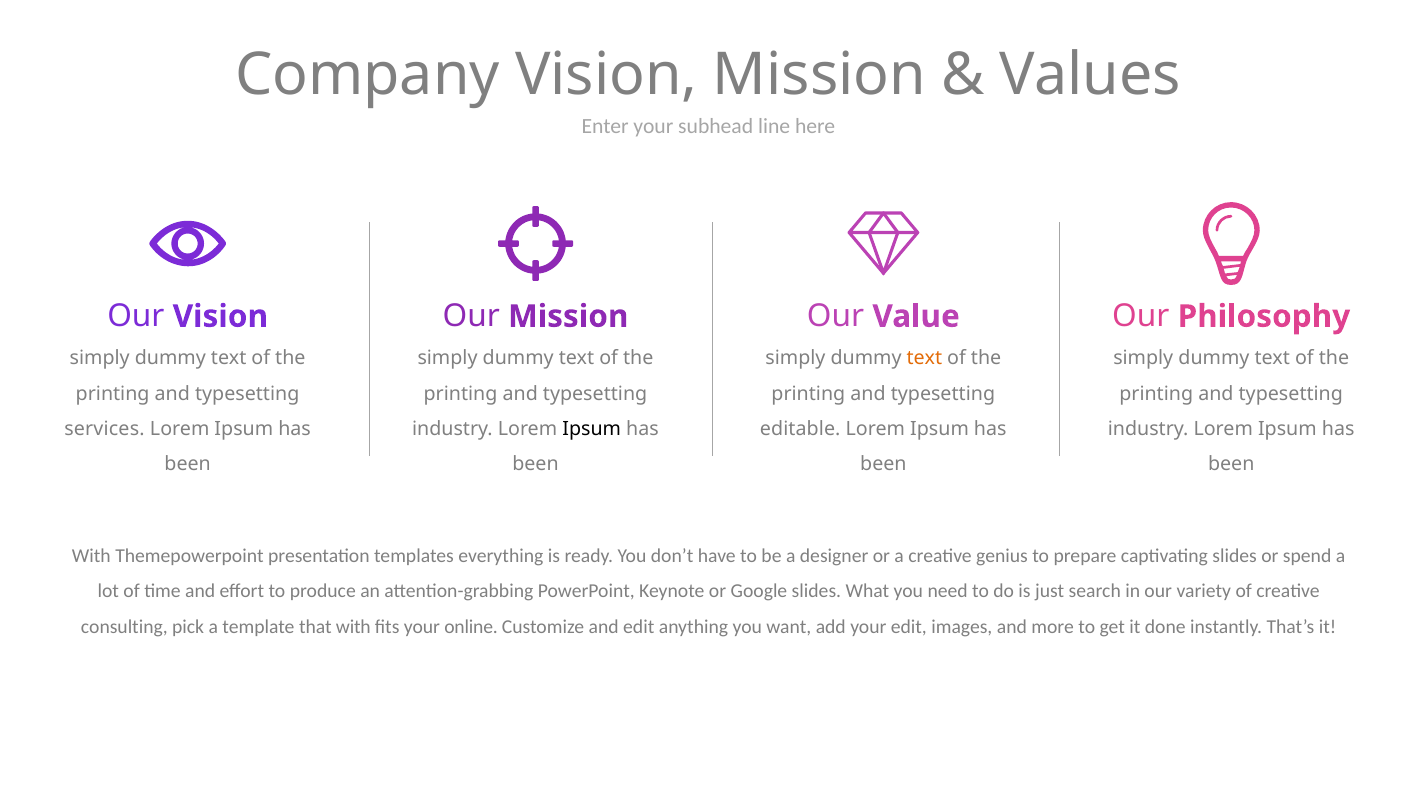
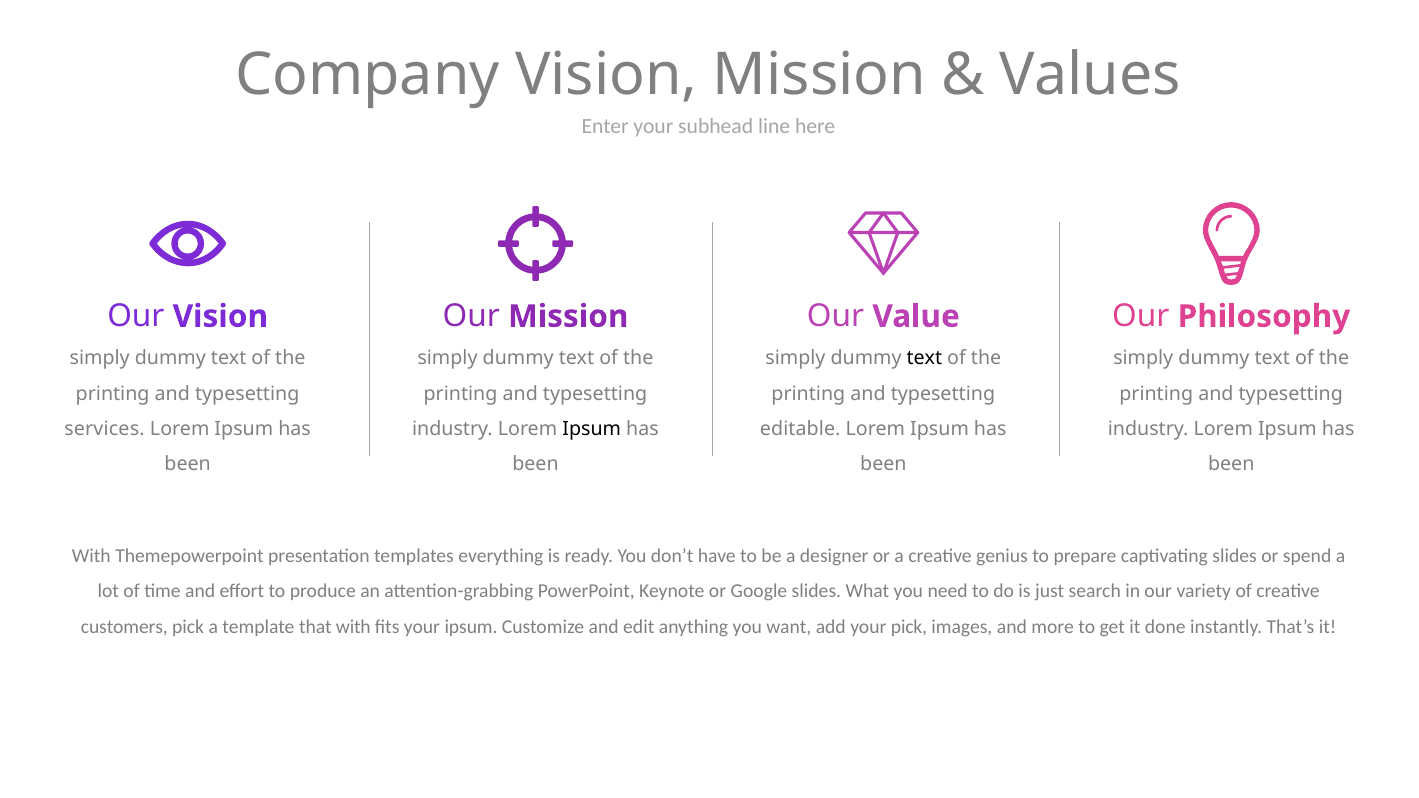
text at (924, 358) colour: orange -> black
consulting: consulting -> customers
your online: online -> ipsum
your edit: edit -> pick
